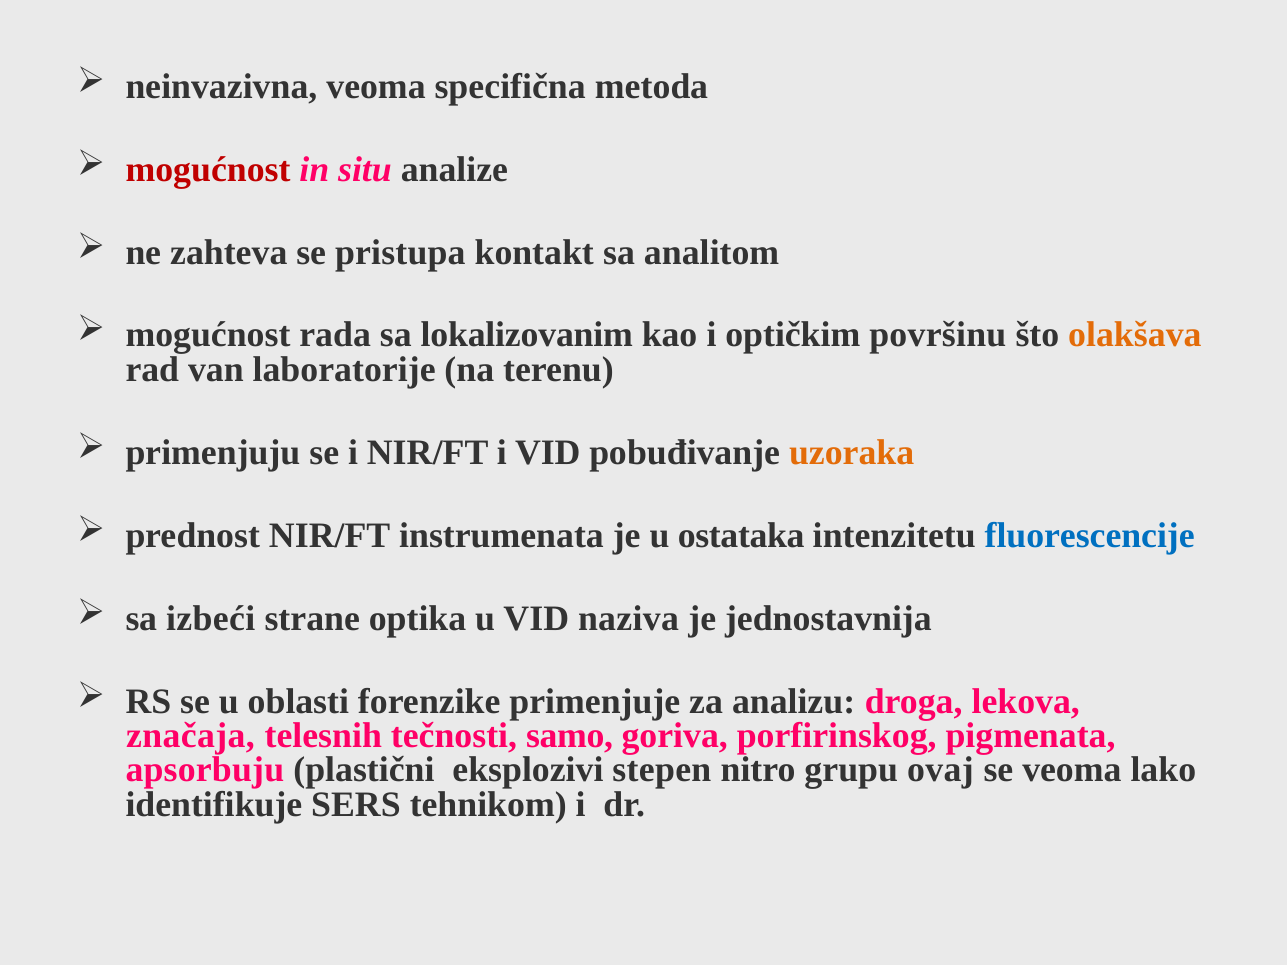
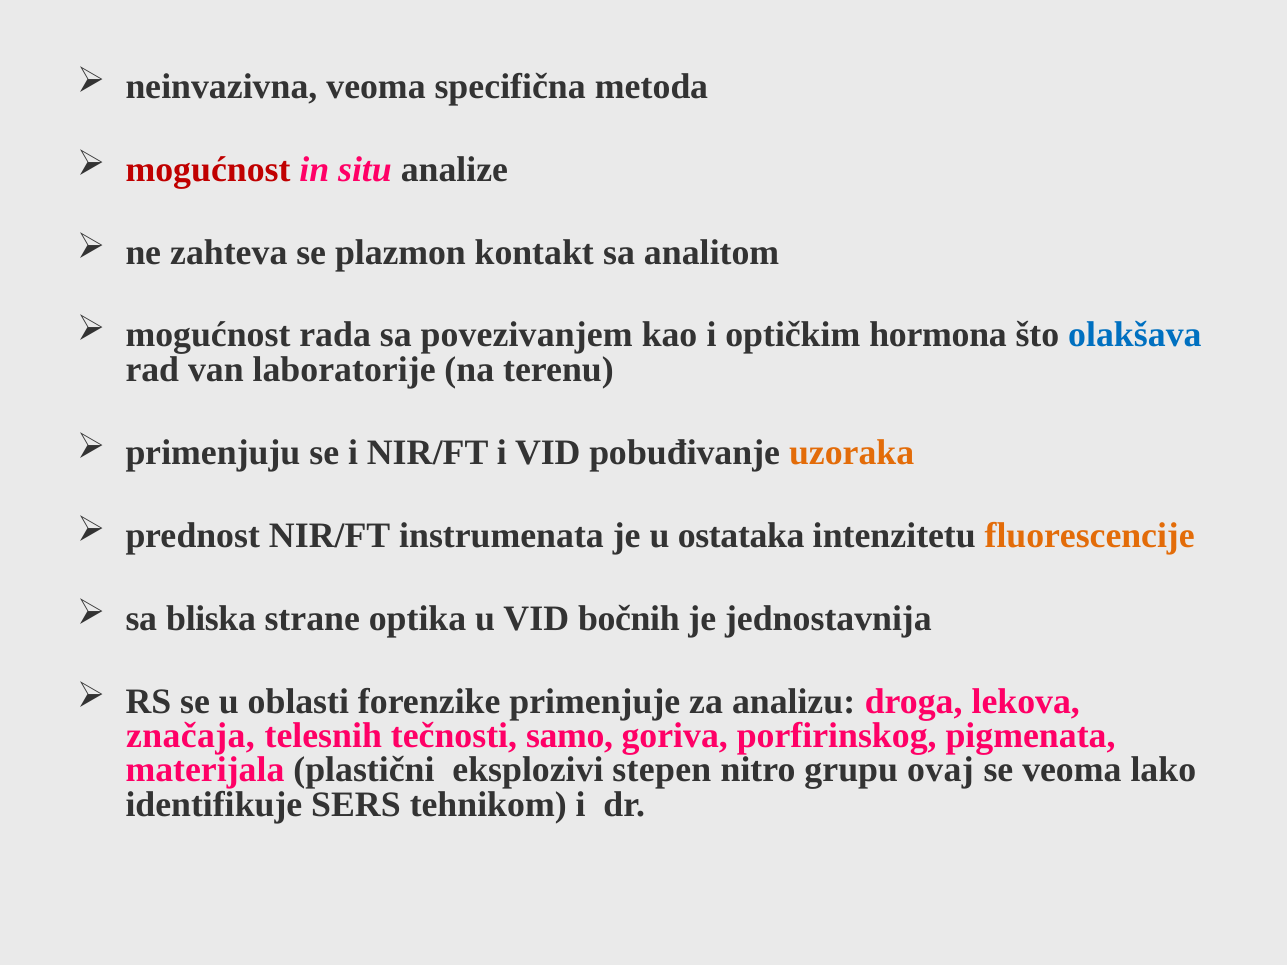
pristupa: pristupa -> plazmon
lokalizovanim: lokalizovanim -> povezivanjem
površinu: površinu -> hormona
olakšava colour: orange -> blue
fluorescencije colour: blue -> orange
izbeći: izbeći -> bliska
naziva: naziva -> bočnih
apsorbuju: apsorbuju -> materijala
